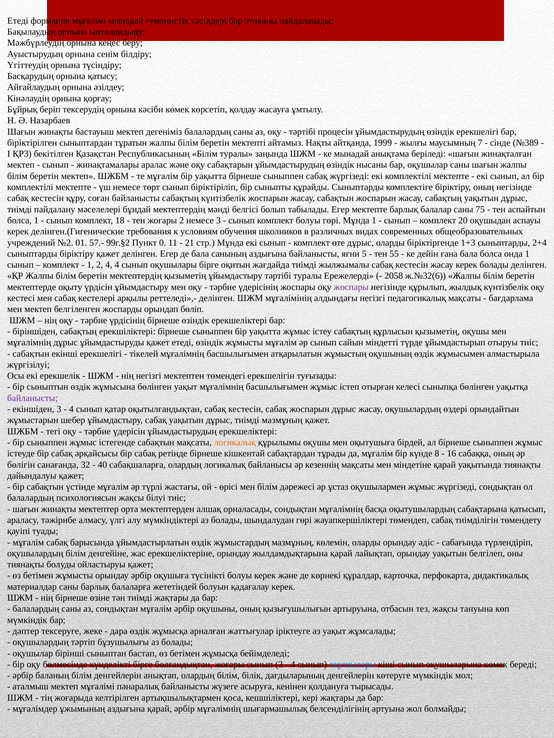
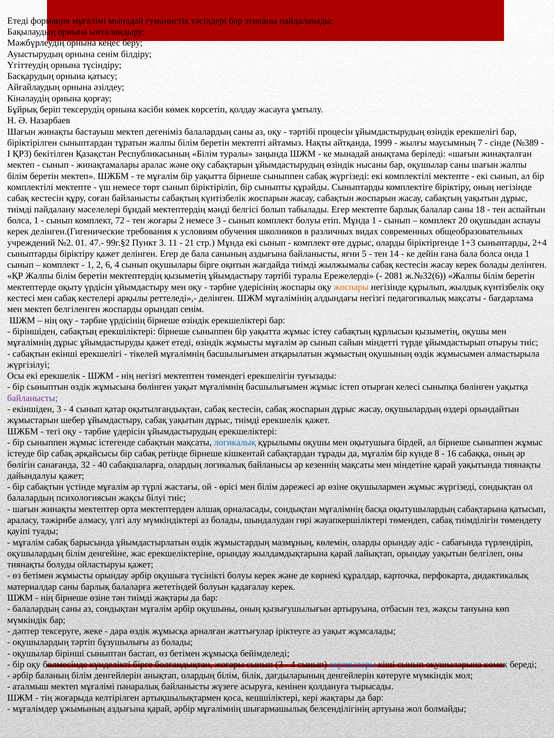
75: 75 -> 18
18: 18 -> 72
болуы гөрі: гөрі -> етіп
57.-: 57.- -> 47.-
Пункт 0: 0 -> 3
55: 55 -> 14
2 4: 4 -> 6
2058: 2058 -> 2081
жоспары at (351, 287) colour: purple -> orange
орындап бөліп: бөліп -> сенім
тиімді мазмұның: мазмұның -> ерекшелік
логикалық at (235, 443) colour: orange -> blue
әр ұстаз: ұстаз -> өзіне
